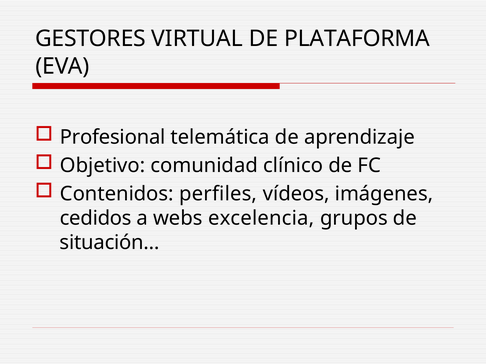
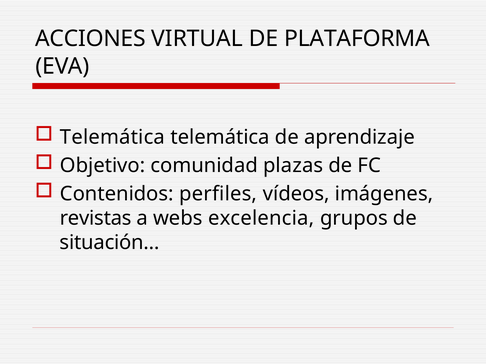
GESTORES: GESTORES -> ACCIONES
Profesional at (113, 137): Profesional -> Telemática
clínico: clínico -> plazas
cedidos: cedidos -> revistas
